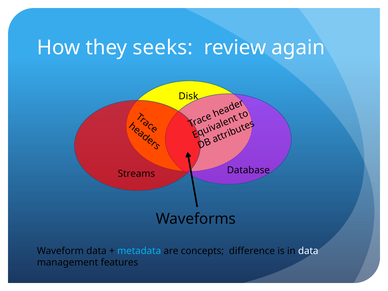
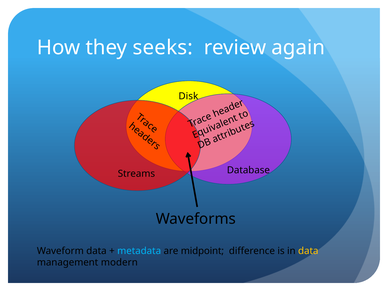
concepts: concepts -> midpoint
data at (308, 251) colour: white -> yellow
features: features -> modern
